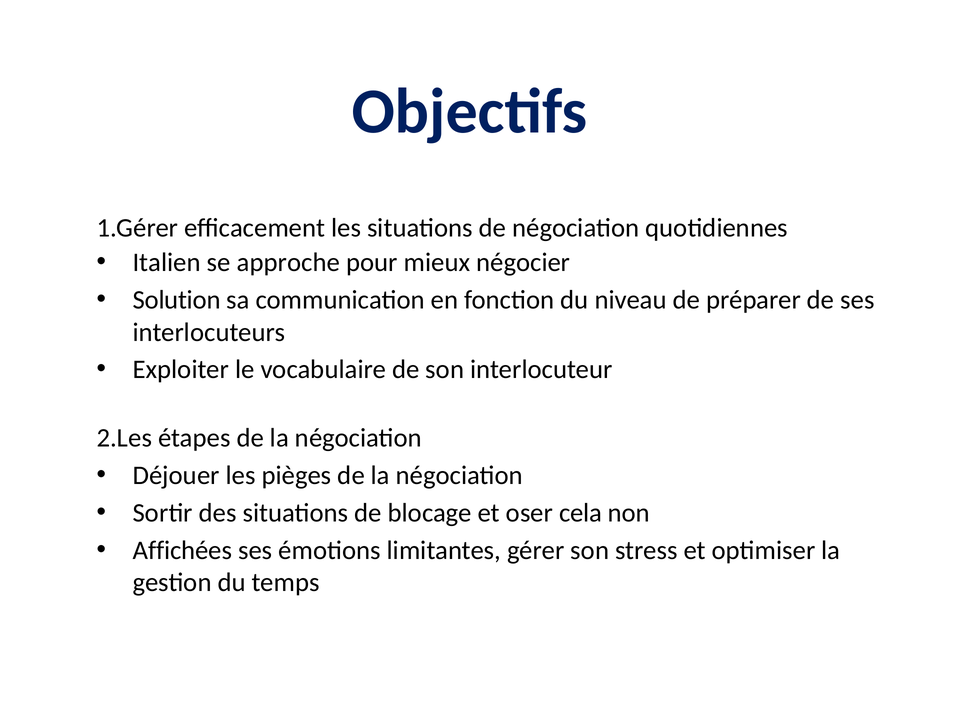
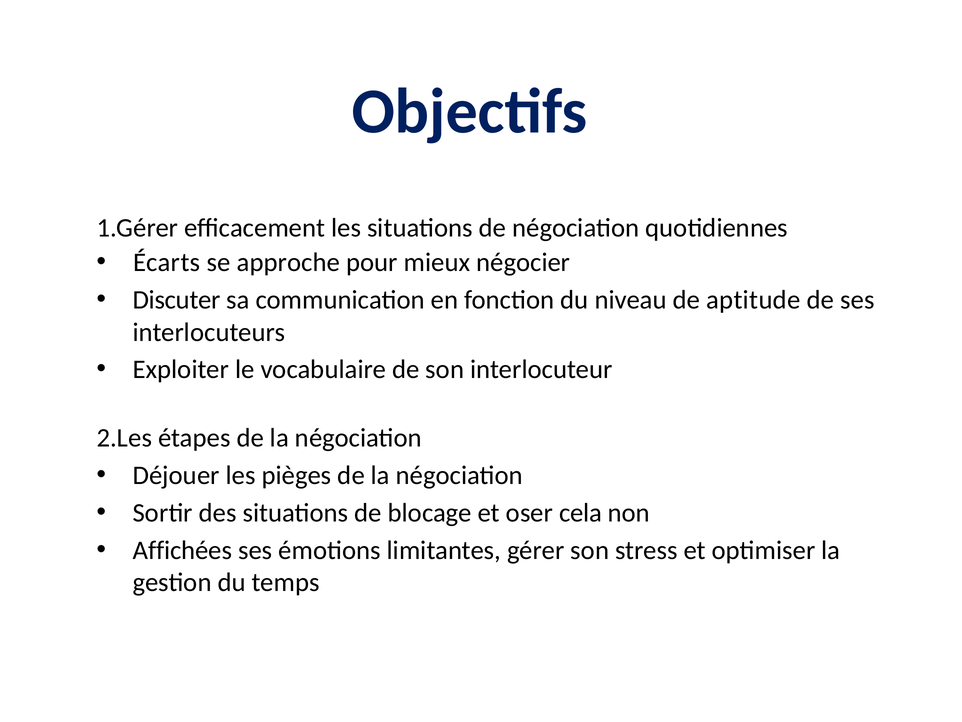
Italien: Italien -> Écarts
Solution: Solution -> Discuter
préparer: préparer -> aptitude
